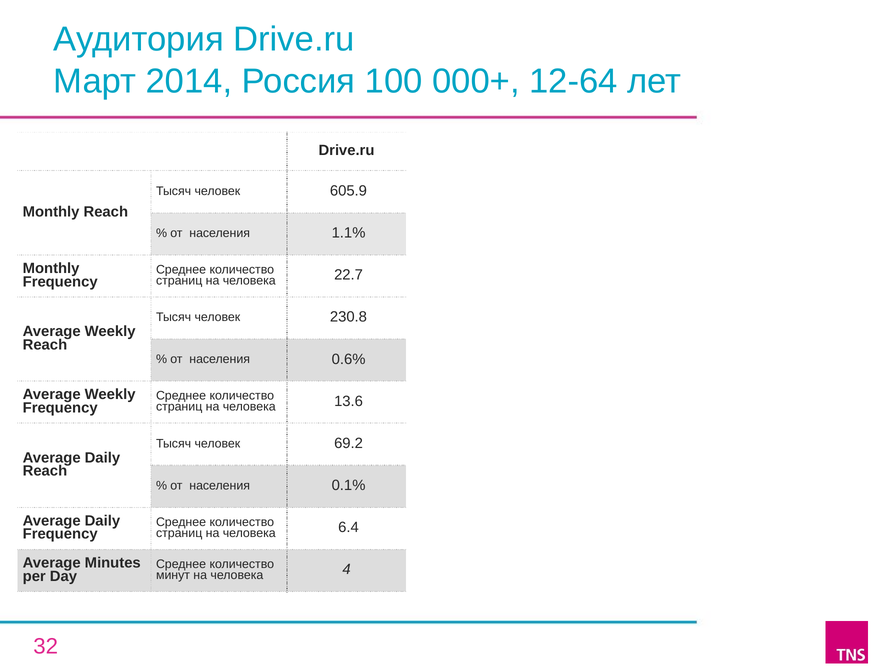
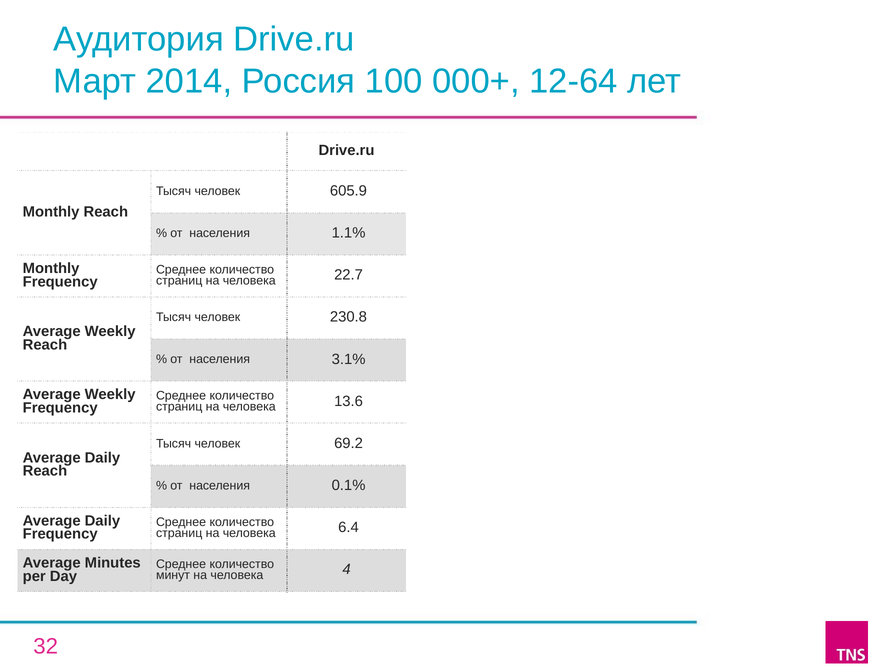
0.6%: 0.6% -> 3.1%
